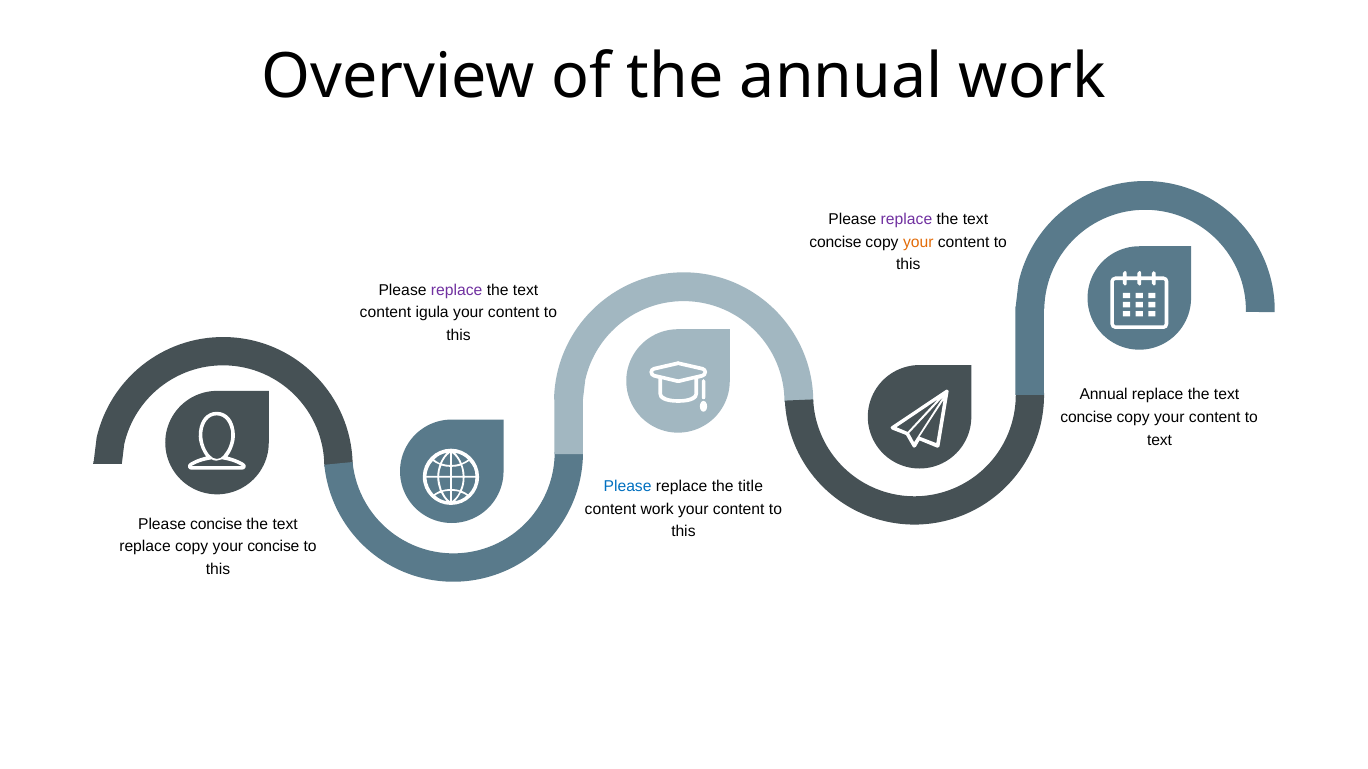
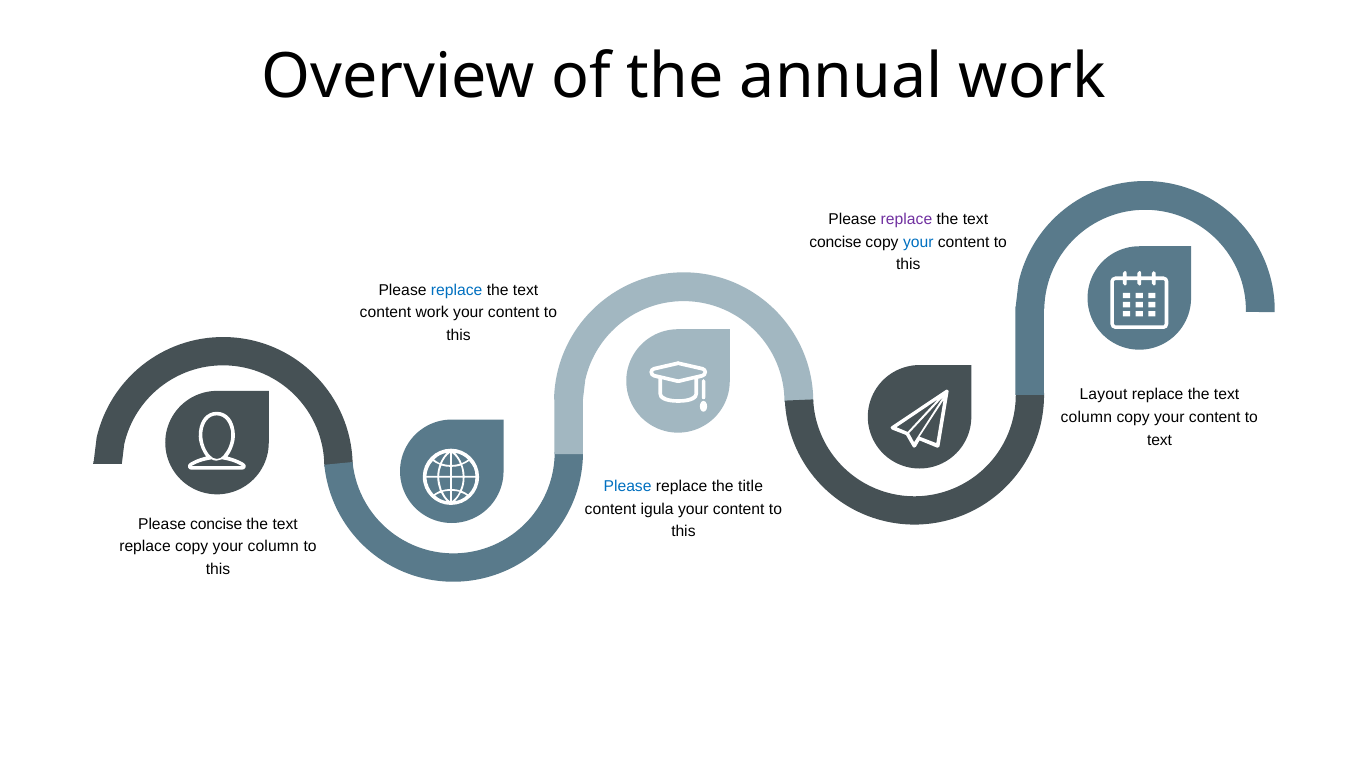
your at (918, 242) colour: orange -> blue
replace at (457, 290) colour: purple -> blue
content igula: igula -> work
Annual at (1104, 395): Annual -> Layout
concise at (1087, 418): concise -> column
content work: work -> igula
your concise: concise -> column
